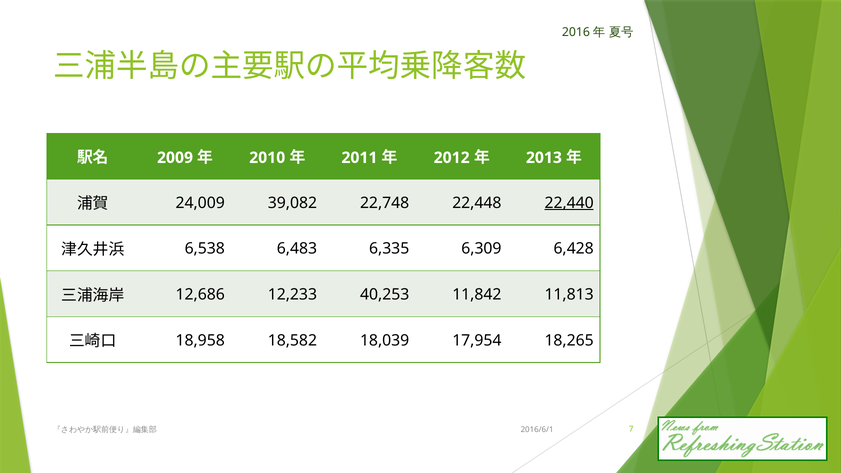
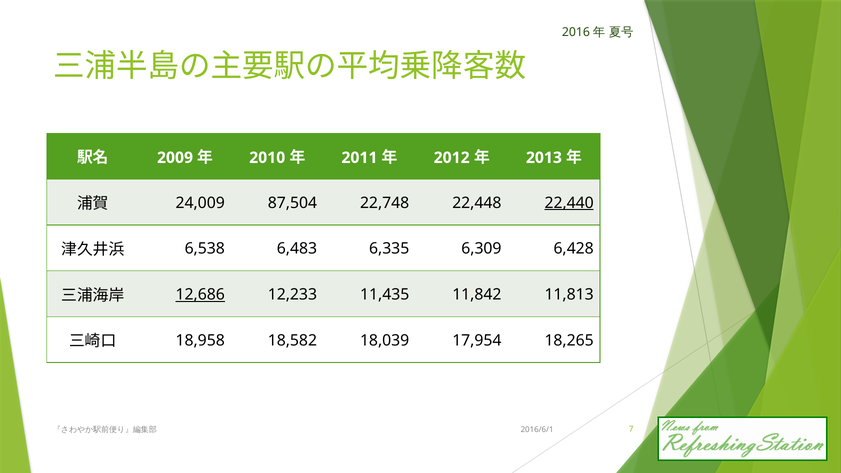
39,082: 39,082 -> 87,504
12,686 underline: none -> present
40,253: 40,253 -> 11,435
